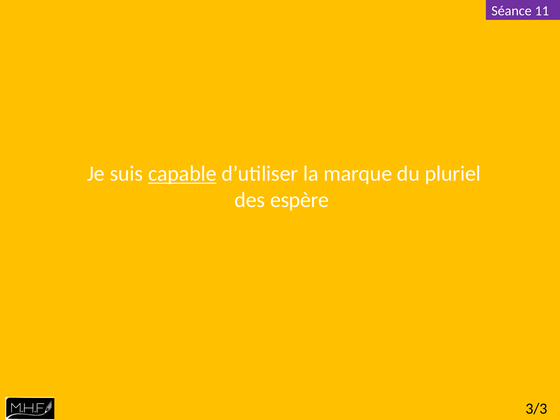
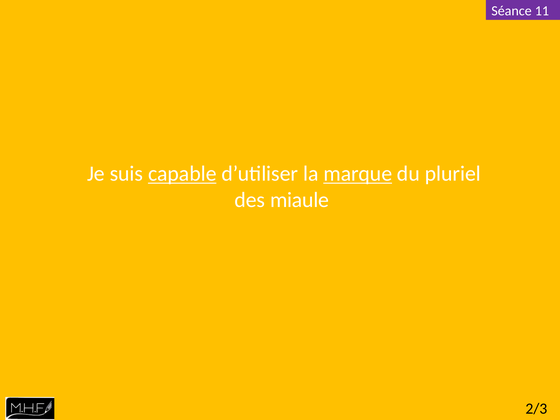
marque underline: none -> present
espère: espère -> miaule
3/3: 3/3 -> 2/3
